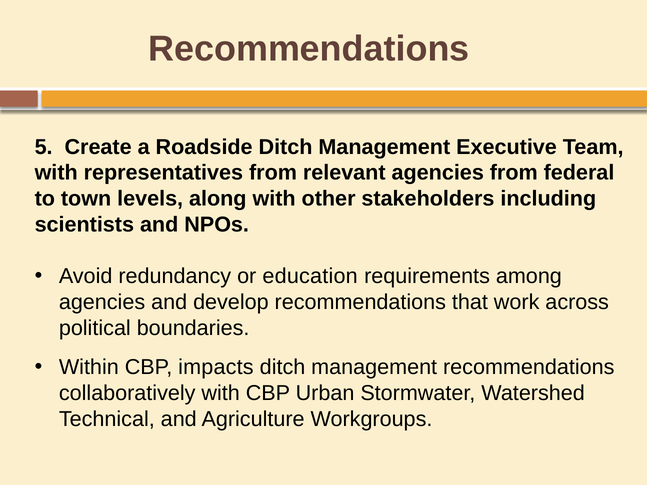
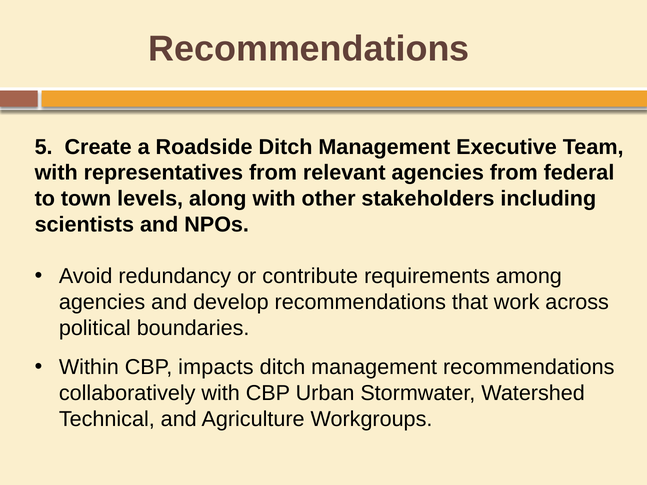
education: education -> contribute
